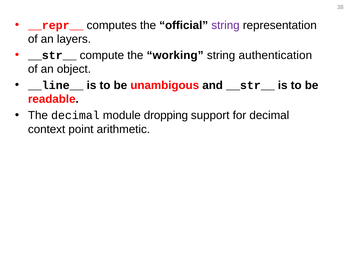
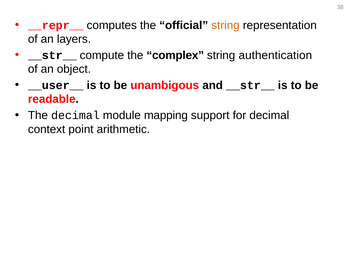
string at (225, 25) colour: purple -> orange
working: working -> complex
__line__: __line__ -> __user__
dropping: dropping -> mapping
